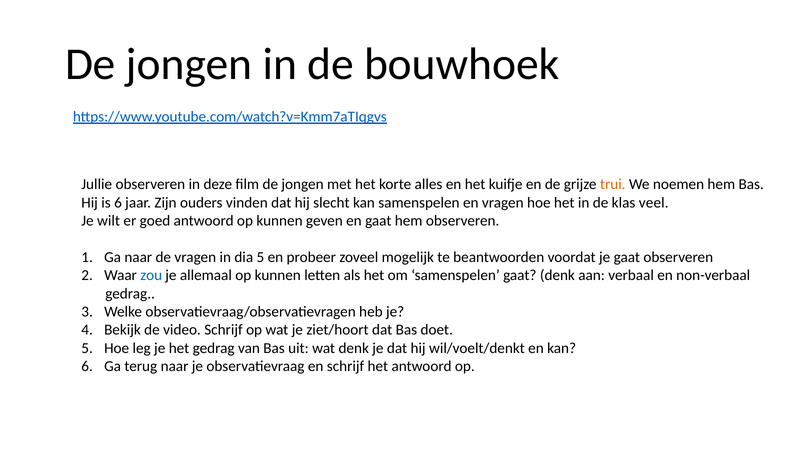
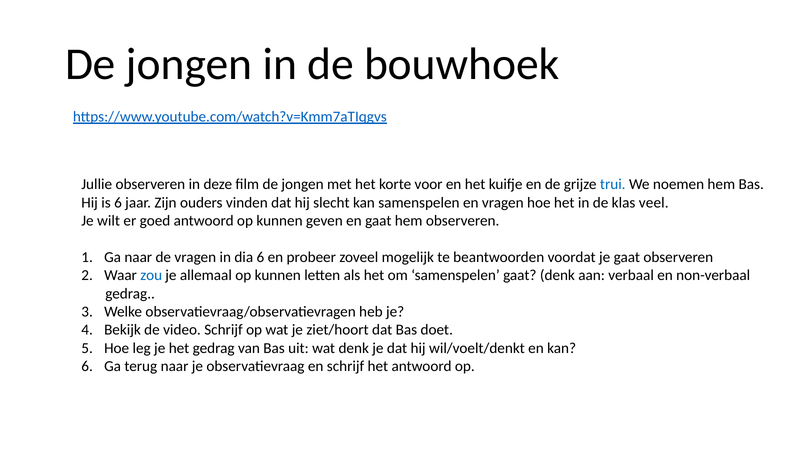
alles: alles -> voor
trui colour: orange -> blue
dia 5: 5 -> 6
